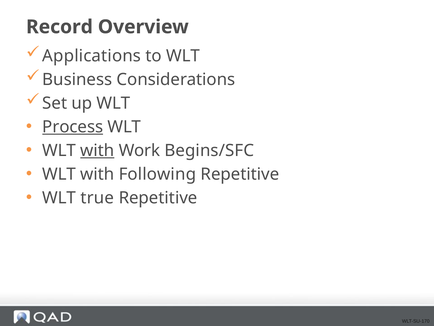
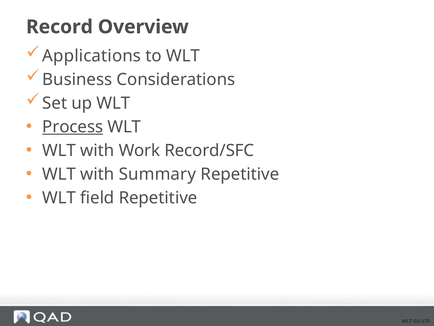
with at (97, 150) underline: present -> none
Begins/SFC: Begins/SFC -> Record/SFC
Following: Following -> Summary
true: true -> field
